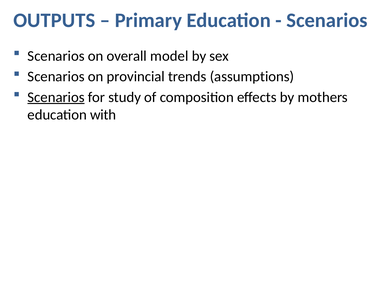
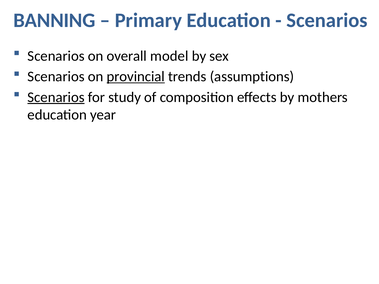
OUTPUTS: OUTPUTS -> BANNING
provincial underline: none -> present
with: with -> year
